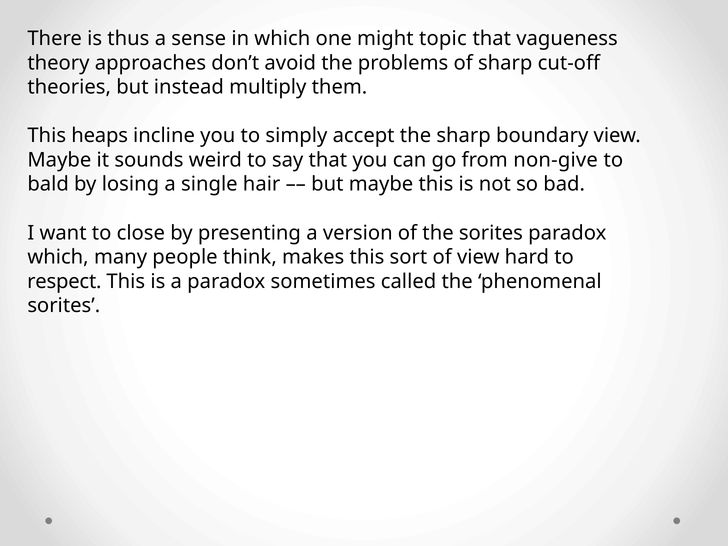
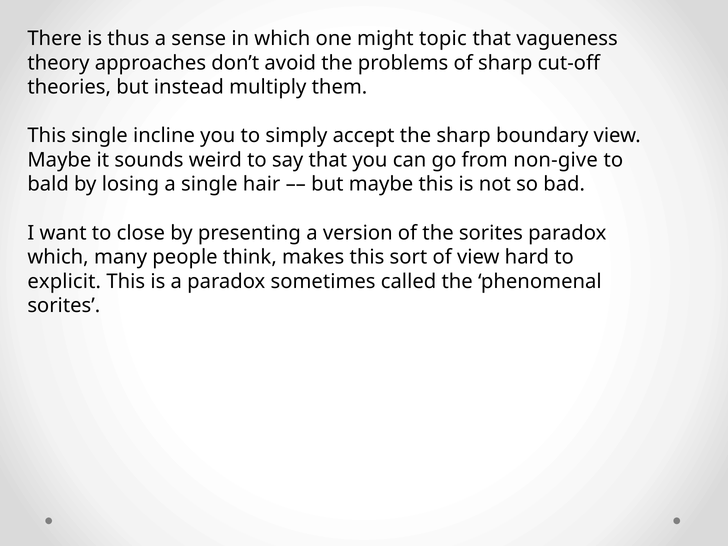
This heaps: heaps -> single
respect: respect -> explicit
